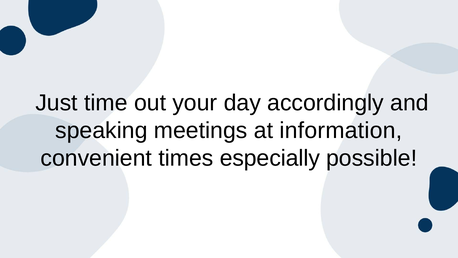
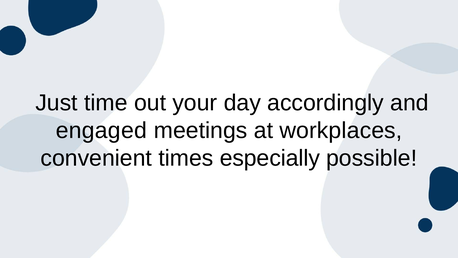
speaking: speaking -> engaged
information: information -> workplaces
